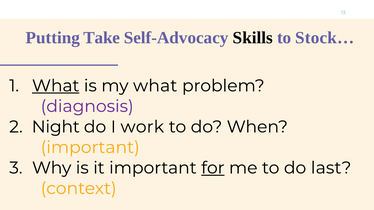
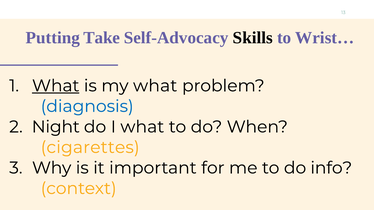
Stock…: Stock… -> Wrist…
diagnosis colour: purple -> blue
I work: work -> what
important at (90, 148): important -> cigarettes
for underline: present -> none
last: last -> info
